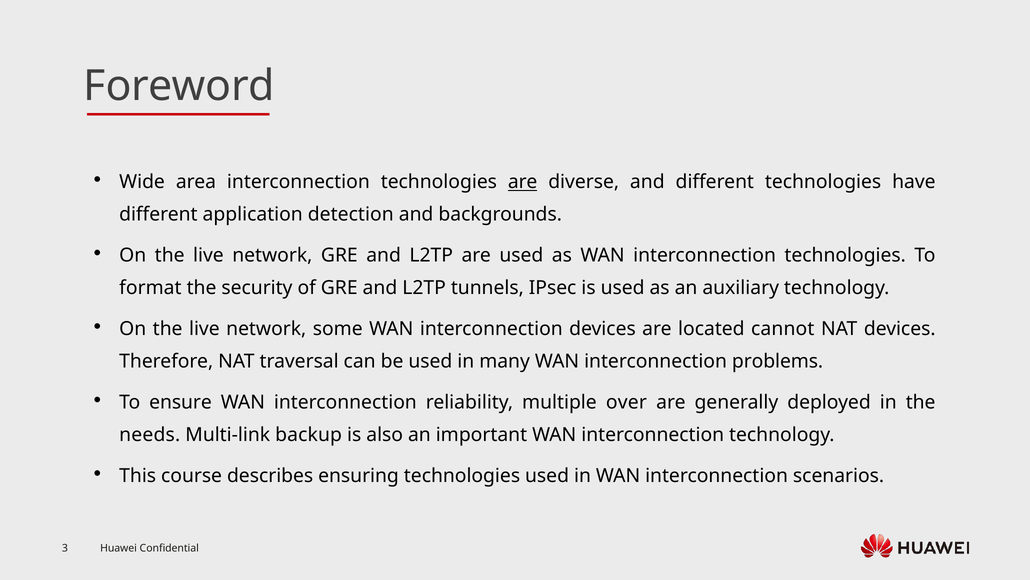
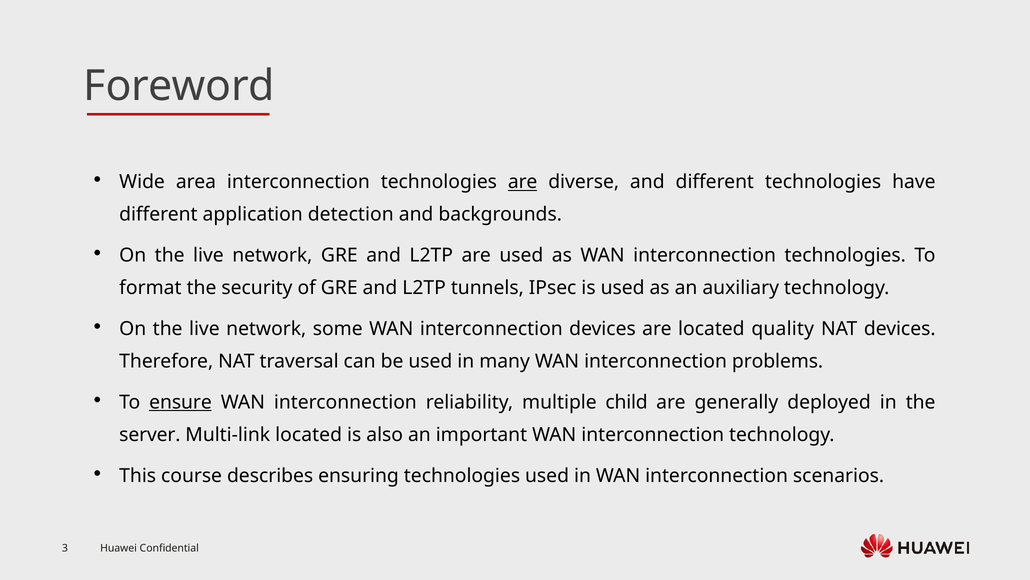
cannot: cannot -> quality
ensure underline: none -> present
over: over -> child
needs: needs -> server
Multi-link backup: backup -> located
